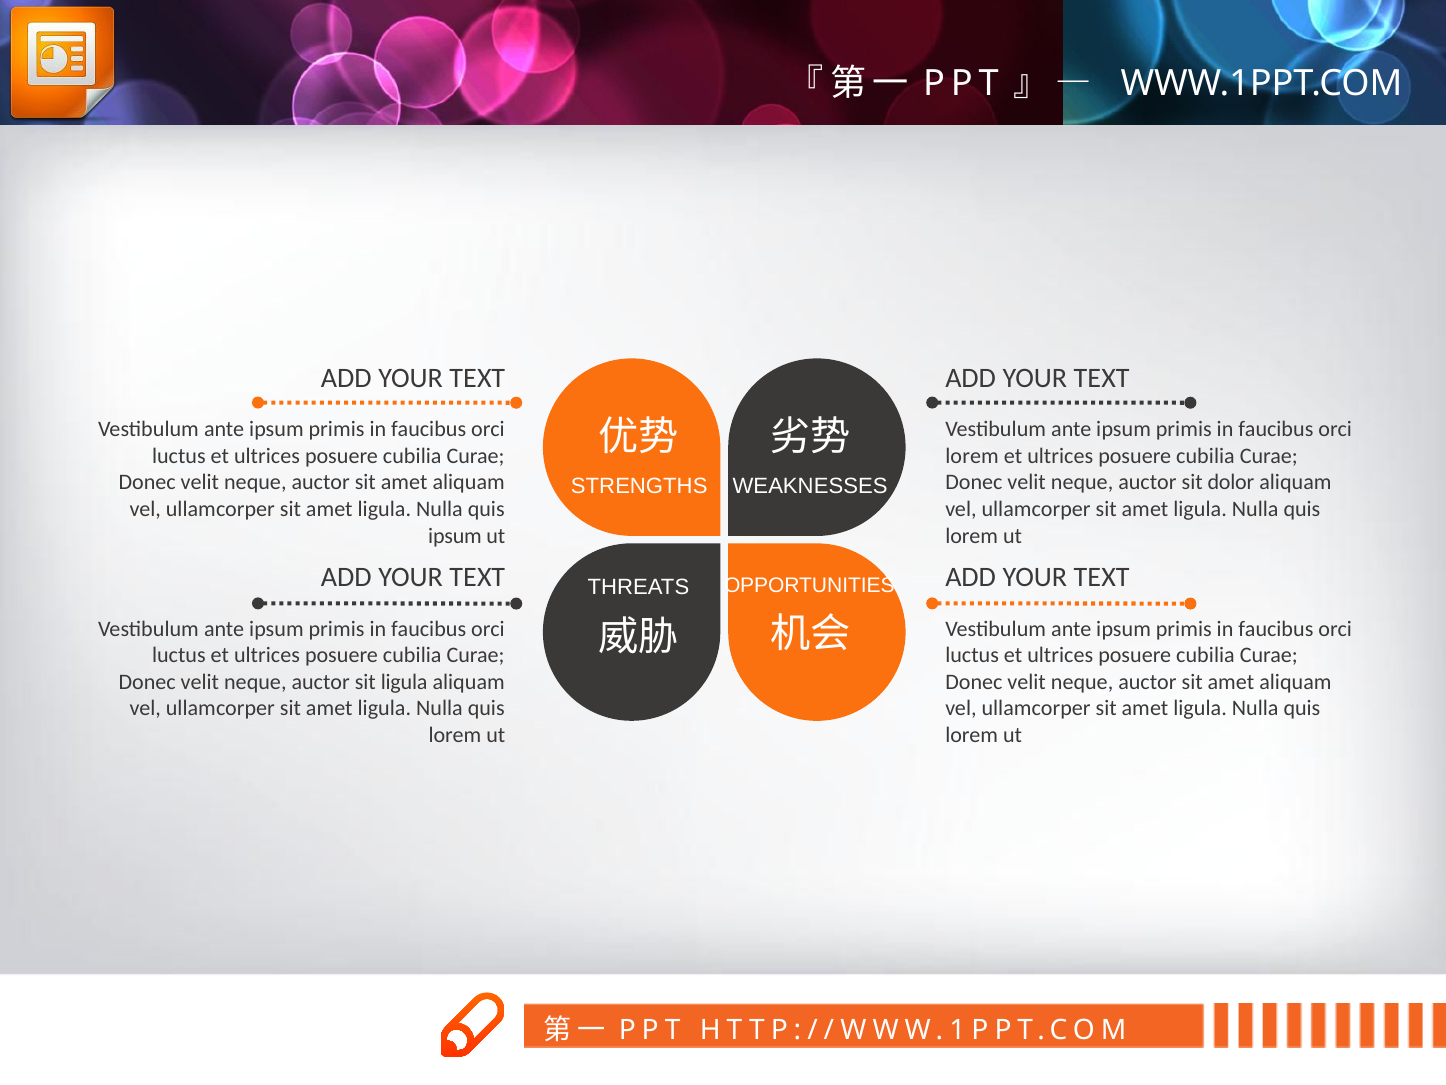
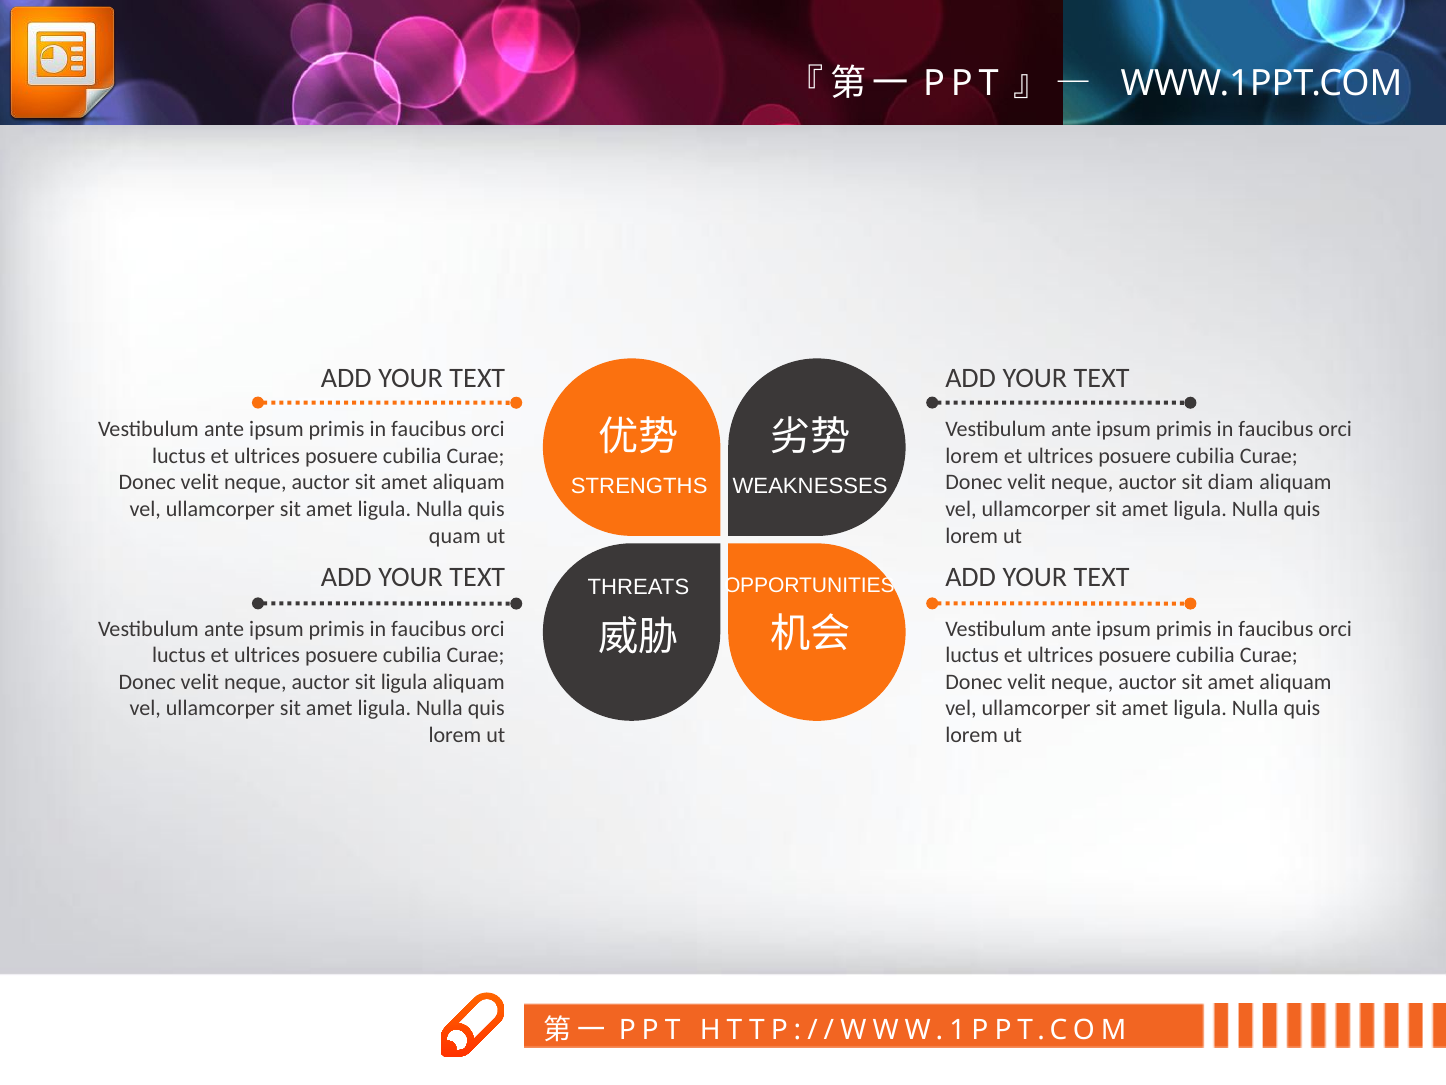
dolor: dolor -> diam
ipsum at (455, 535): ipsum -> quam
